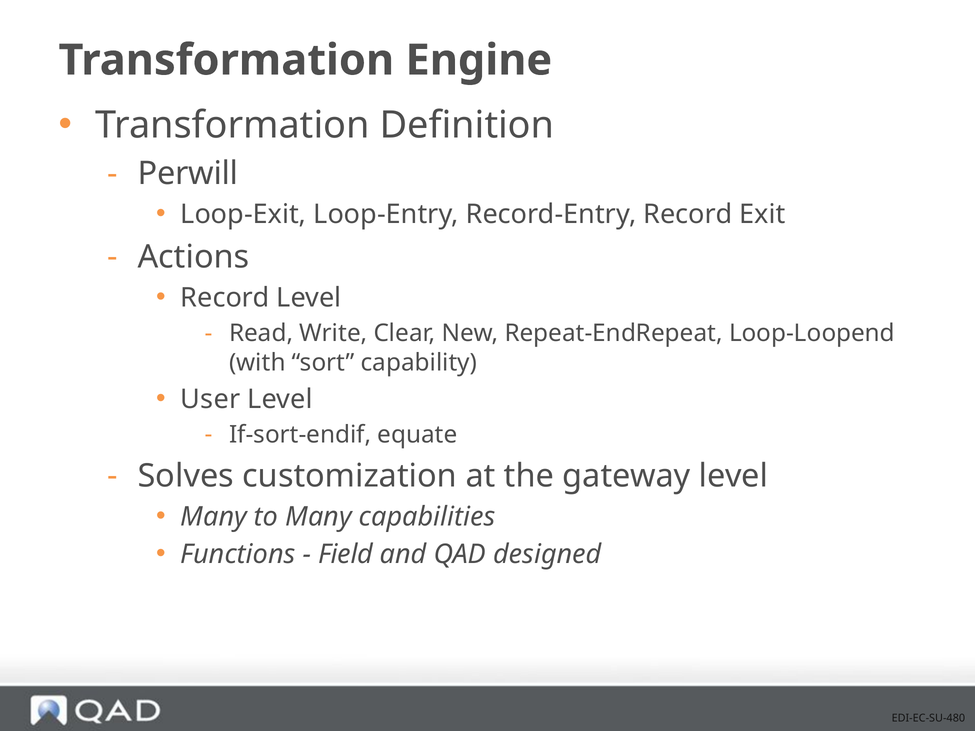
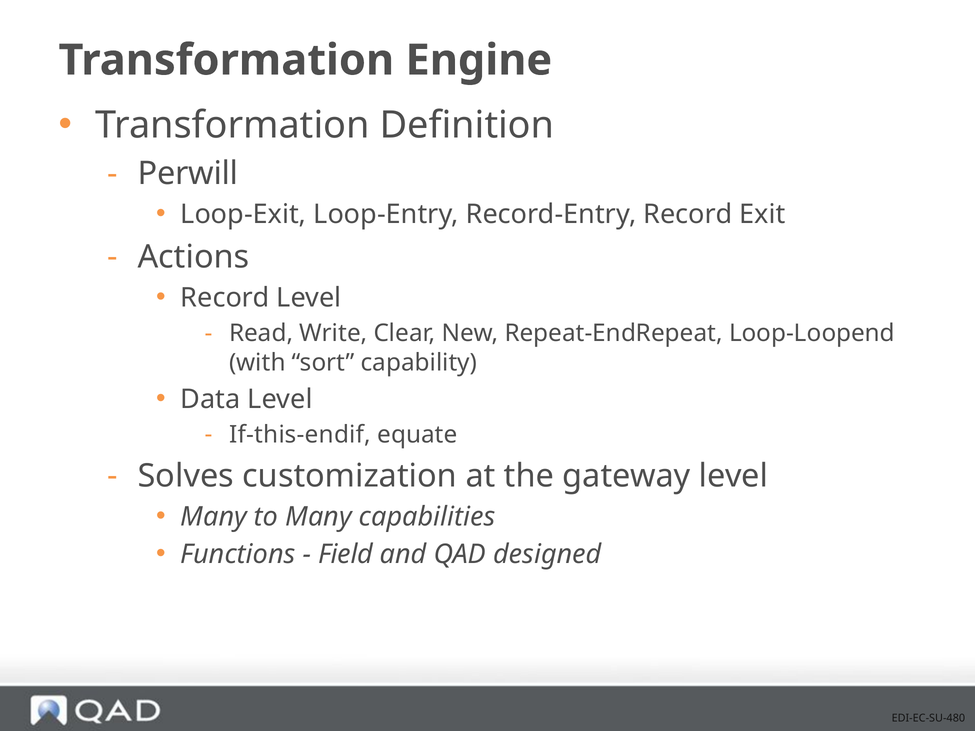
User: User -> Data
If-sort-endif: If-sort-endif -> If-this-endif
